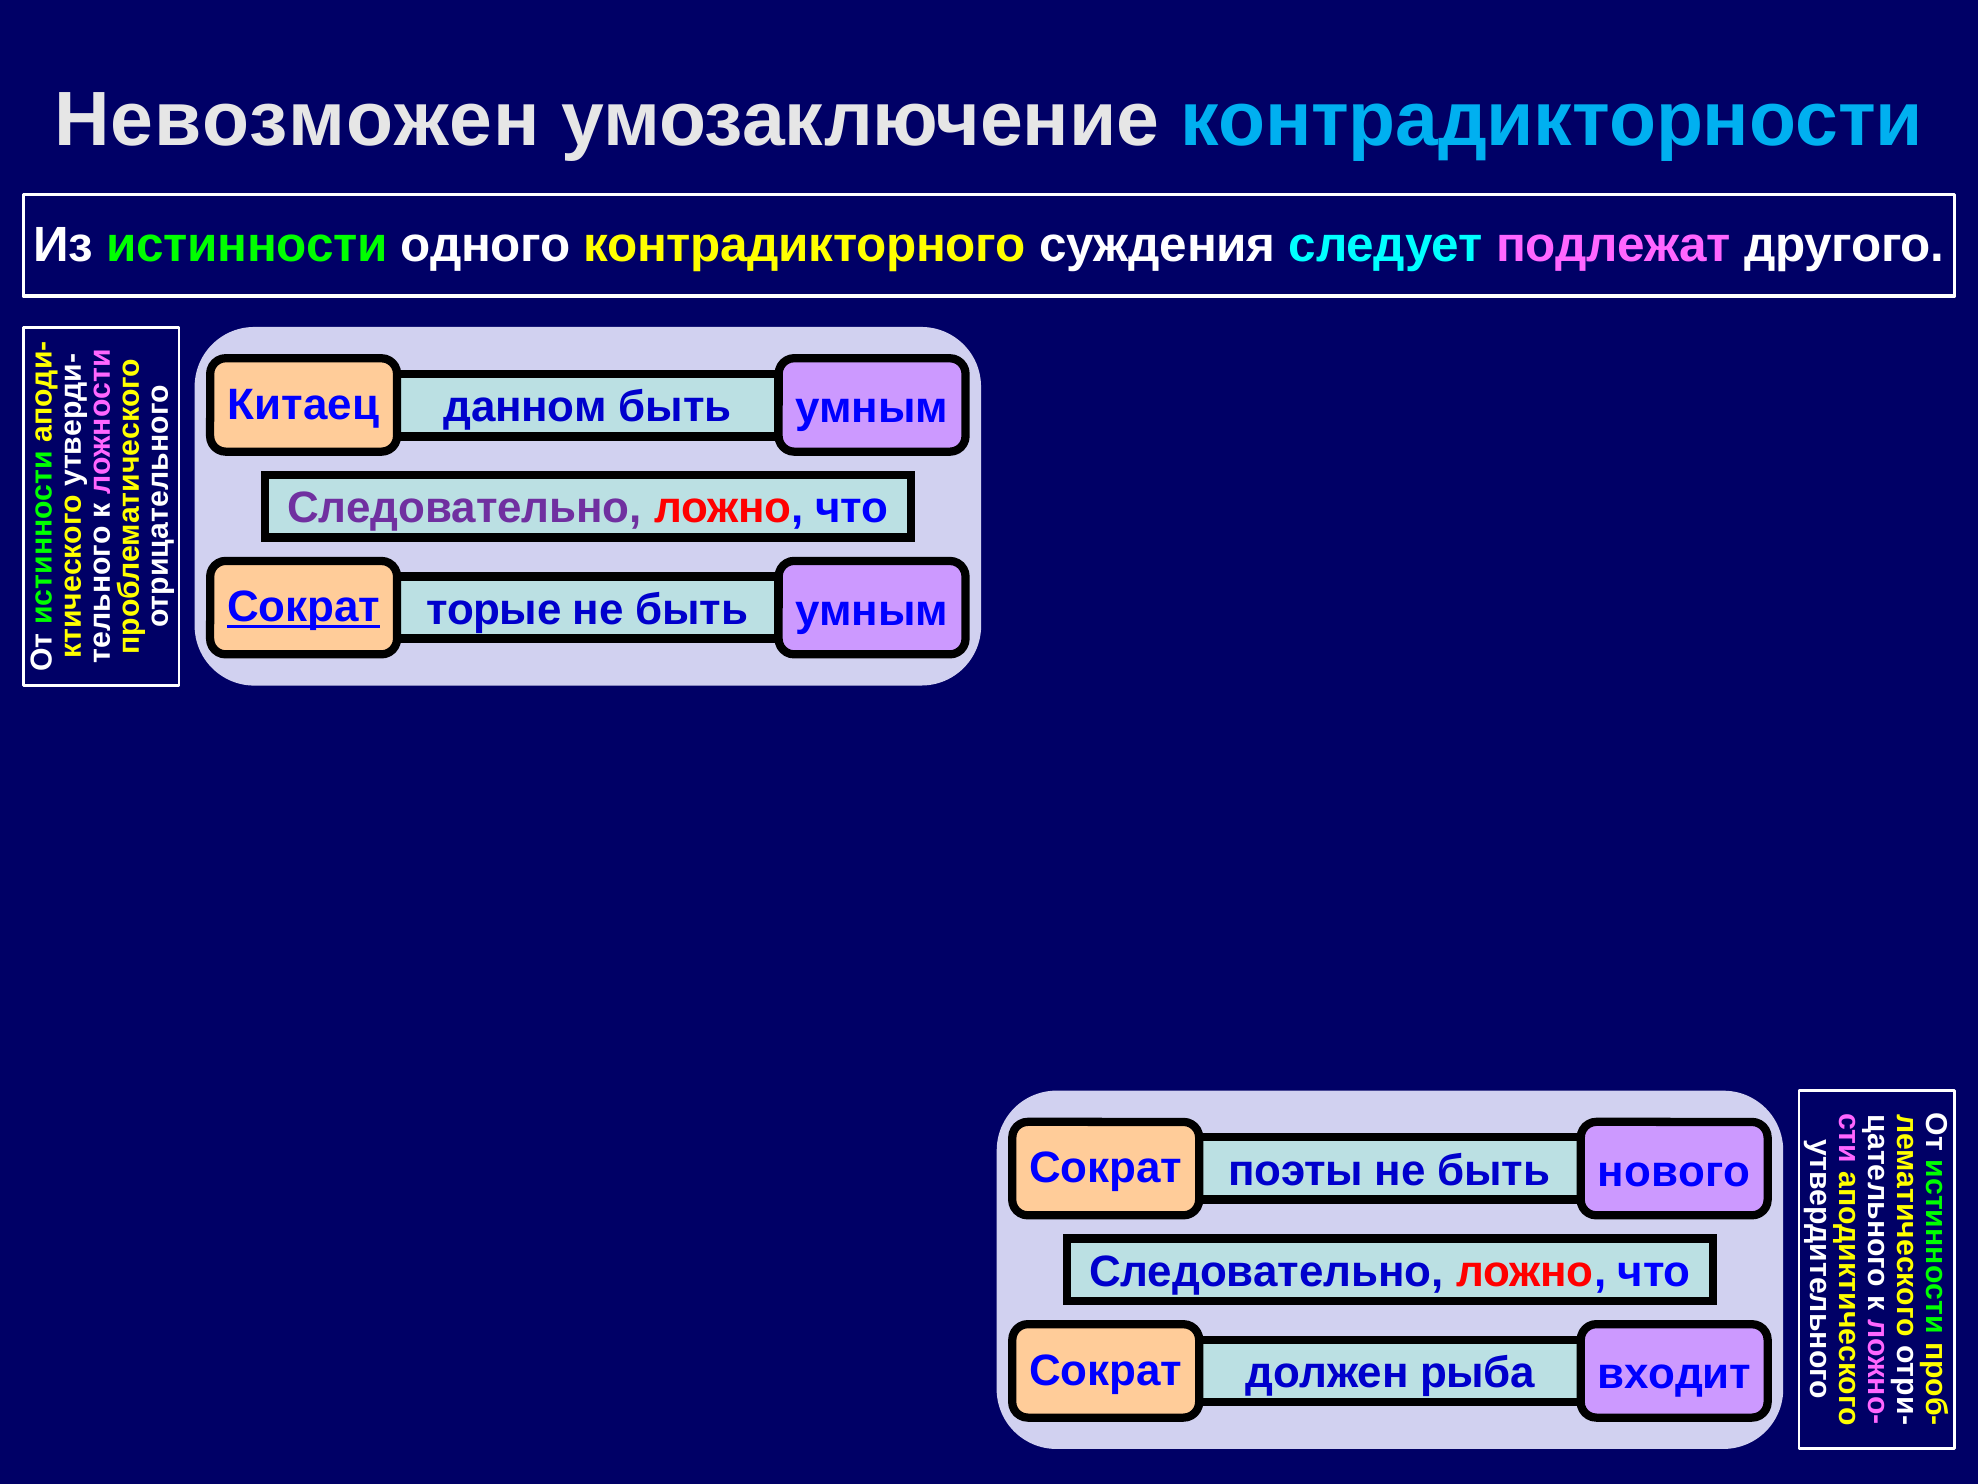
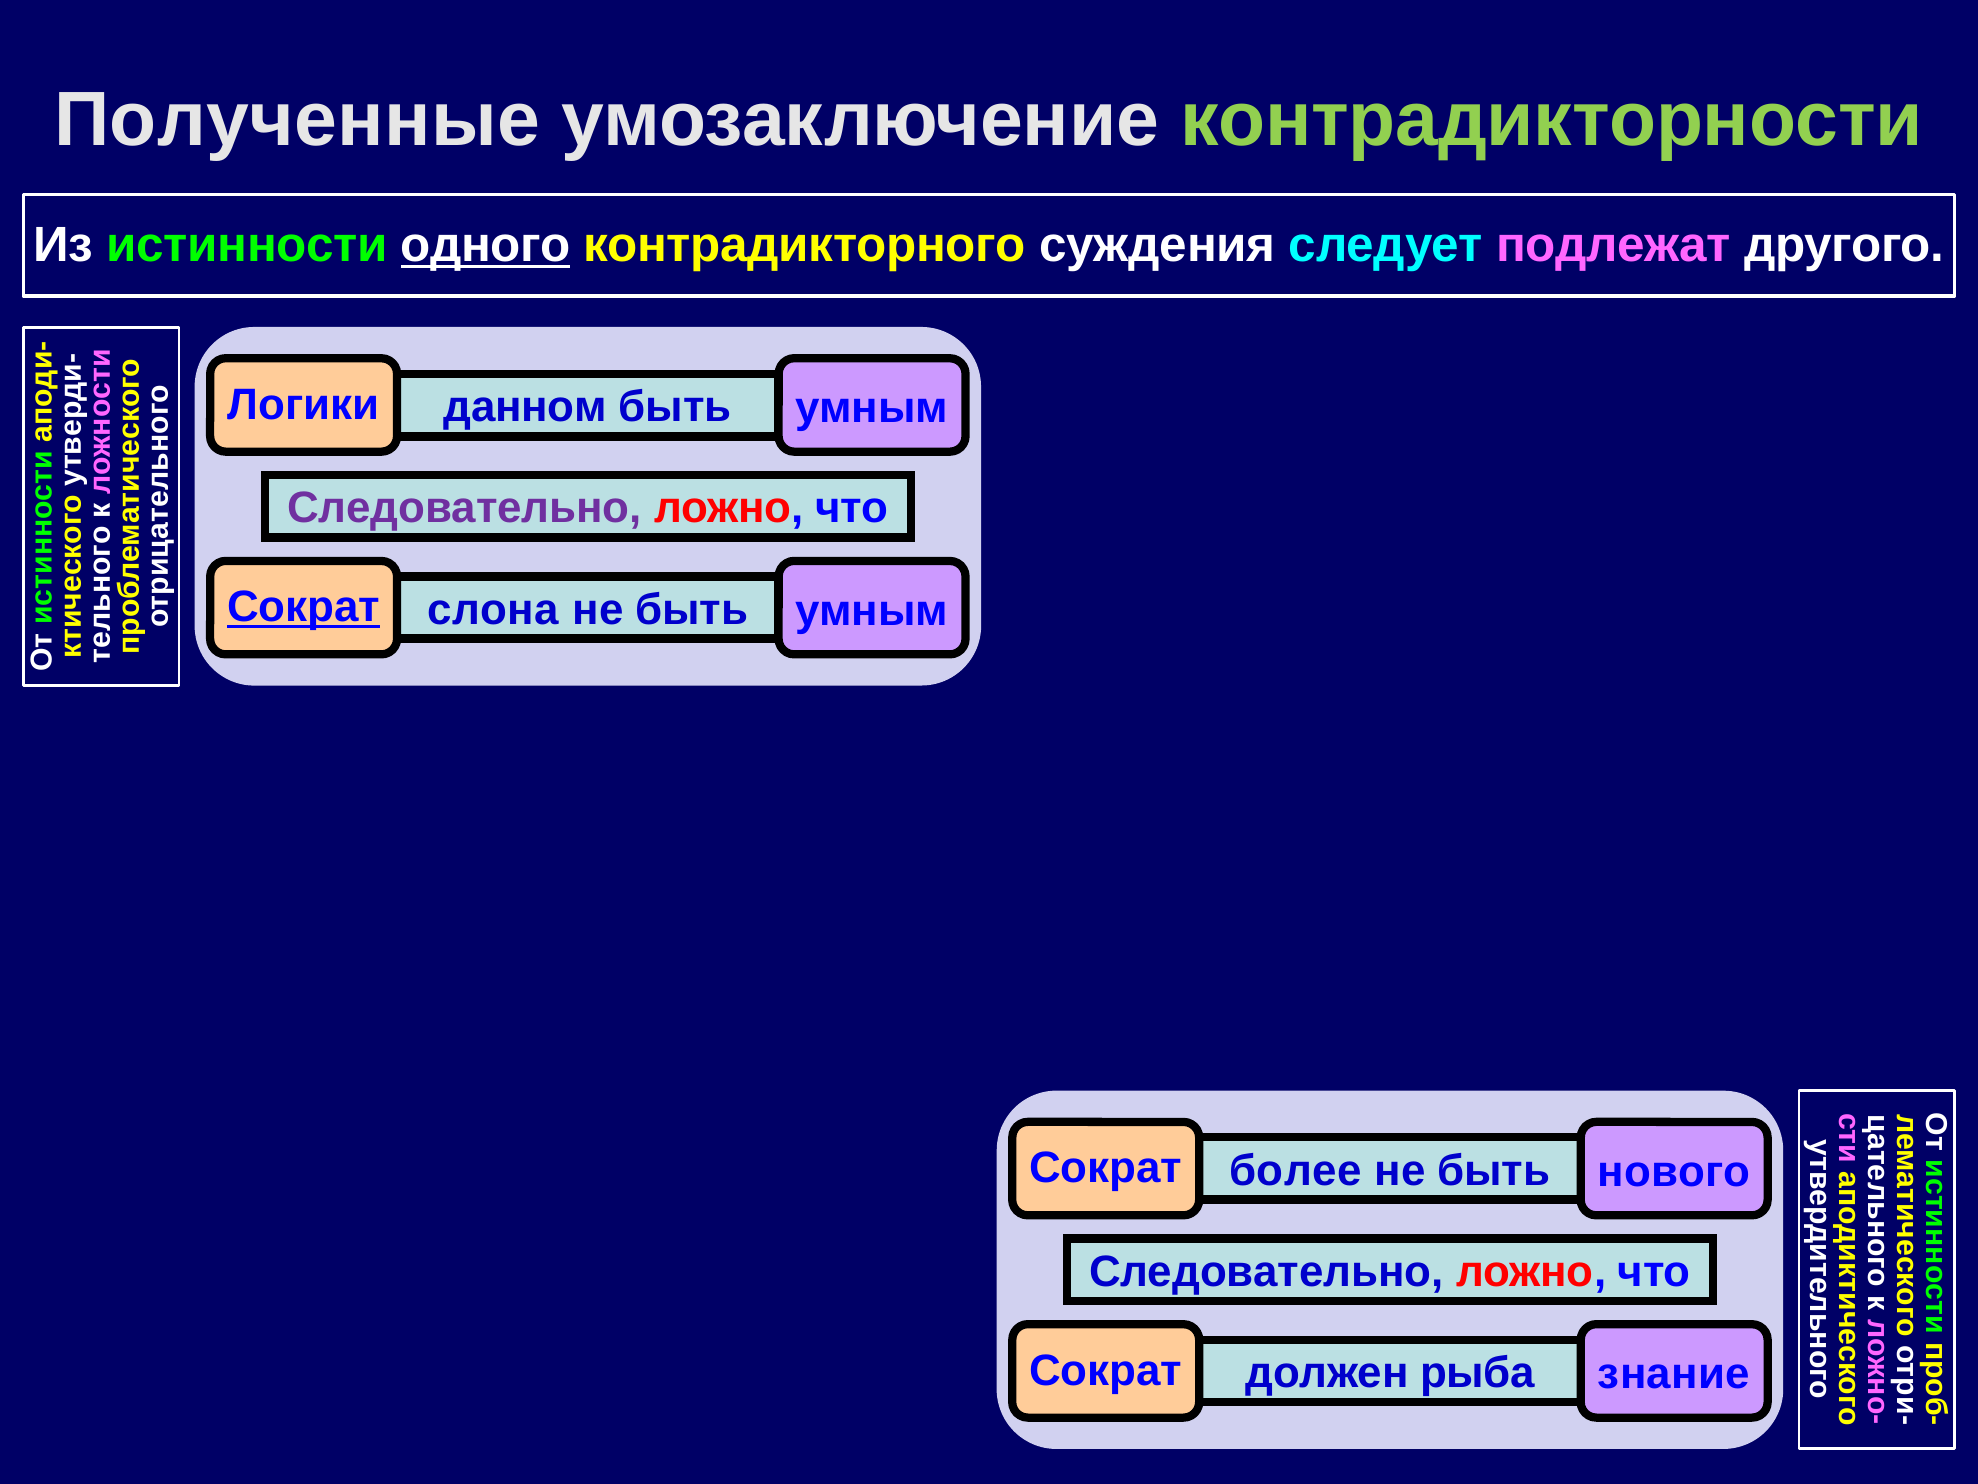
Невозможен: Невозможен -> Полученные
контрадикторности colour: light blue -> light green
одного underline: none -> present
Китаец: Китаец -> Логики
торые: торые -> слона
поэты: поэты -> более
входит: входит -> знание
